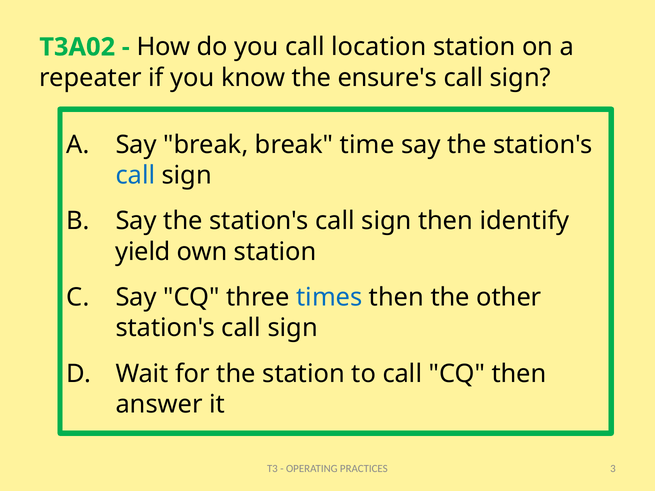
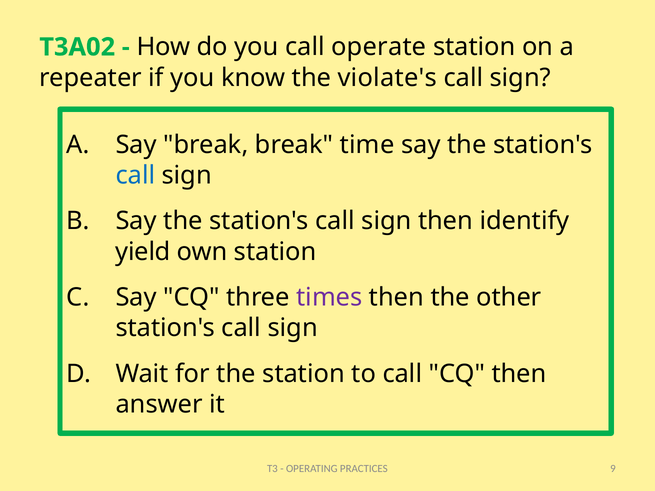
location: location -> operate
ensure's: ensure's -> violate's
times colour: blue -> purple
3: 3 -> 9
